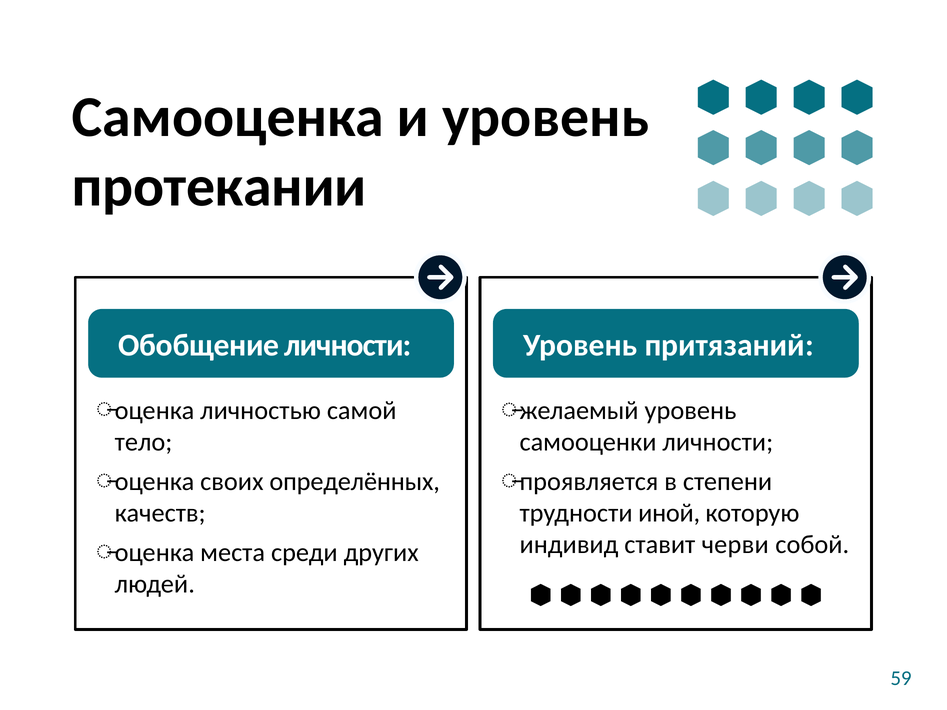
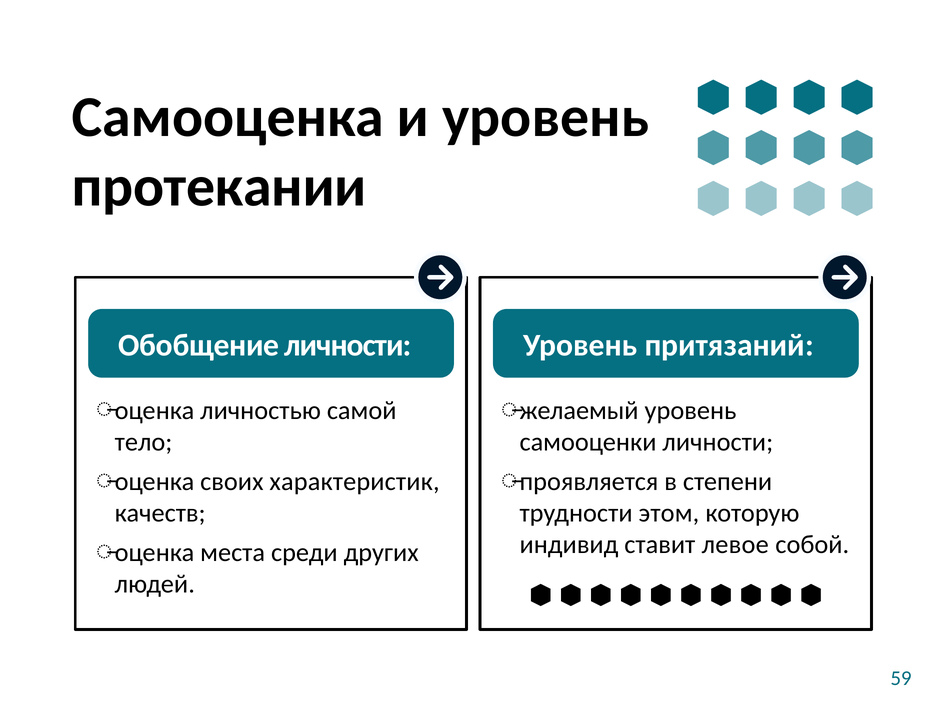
определённых: определённых -> характеристик
иной: иной -> этом
черви: черви -> левое
